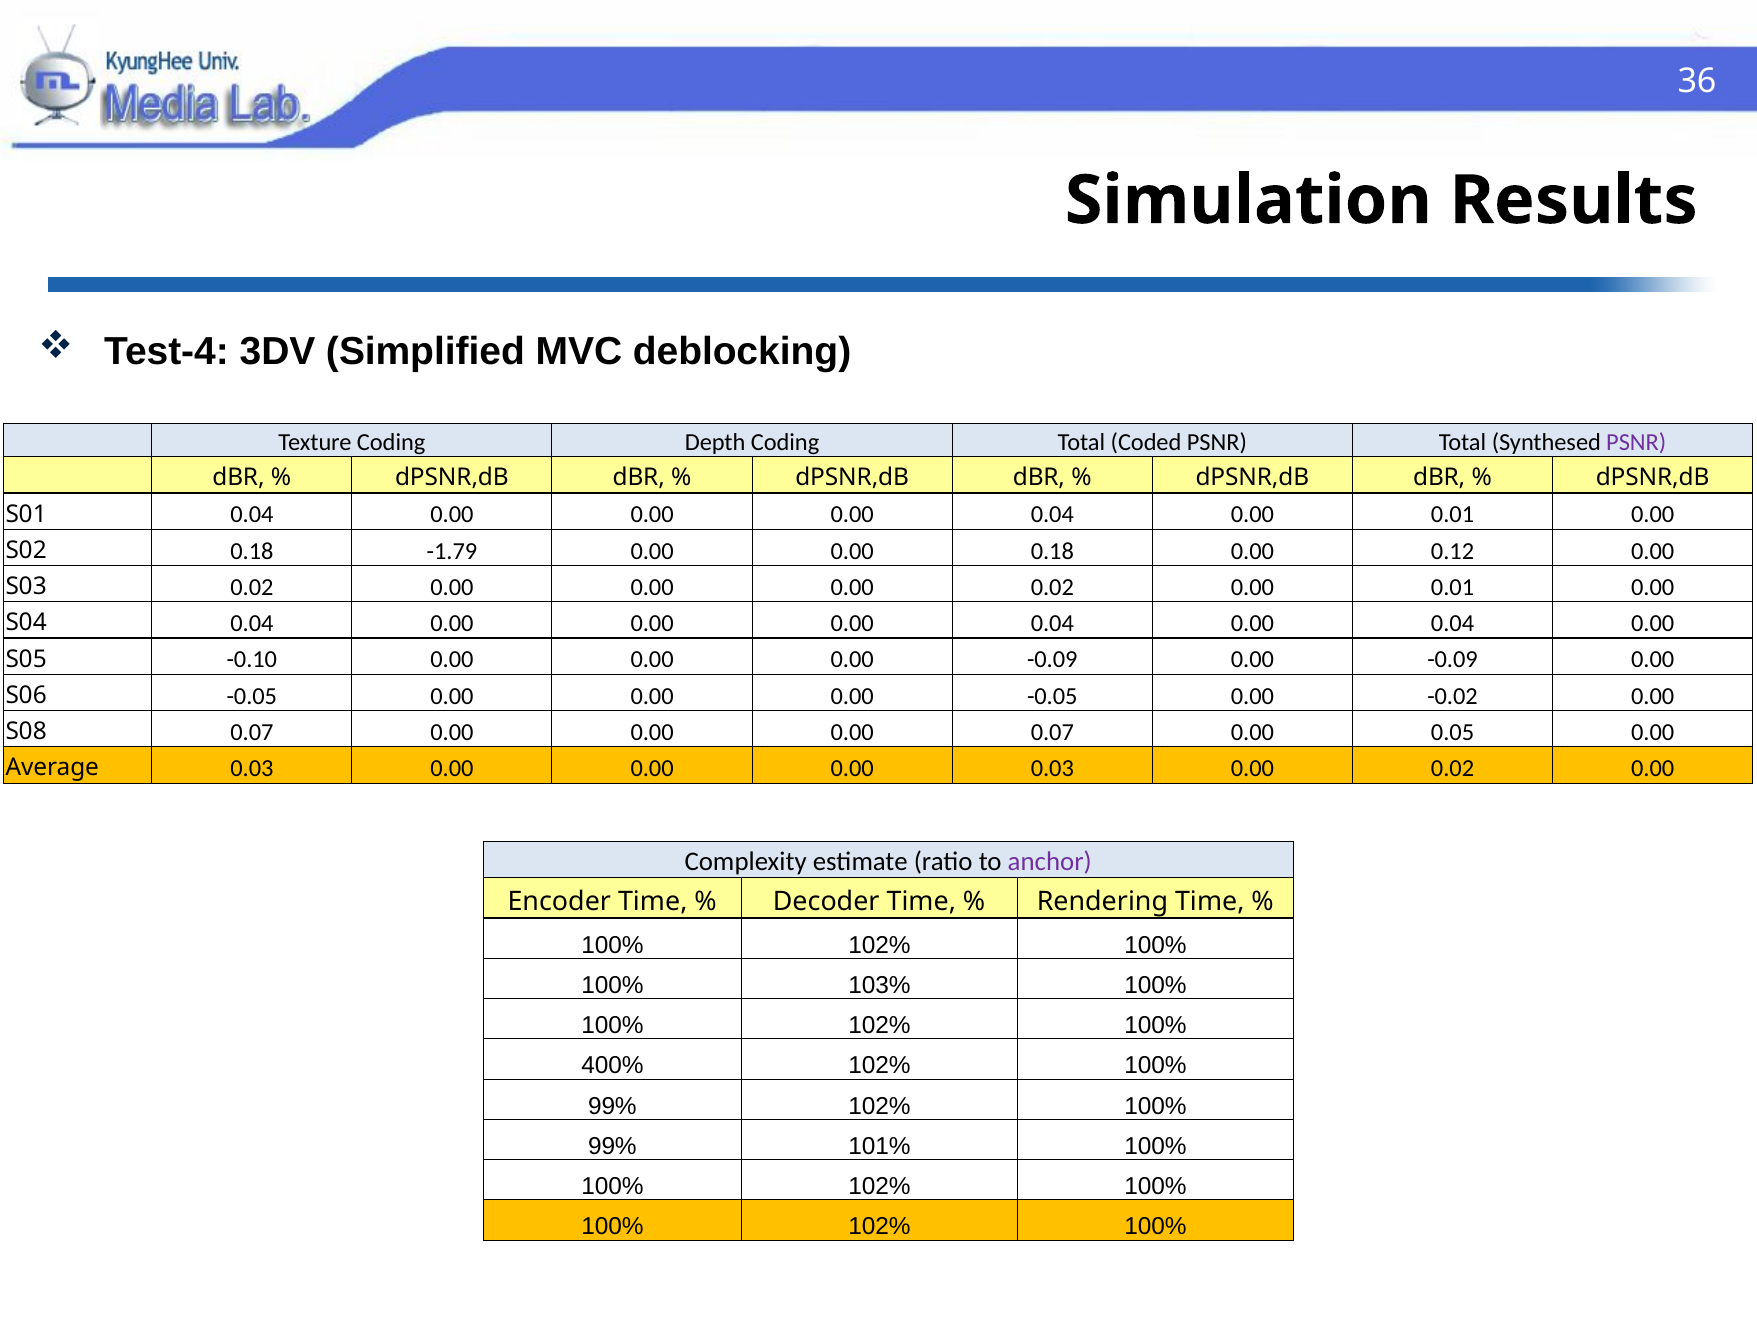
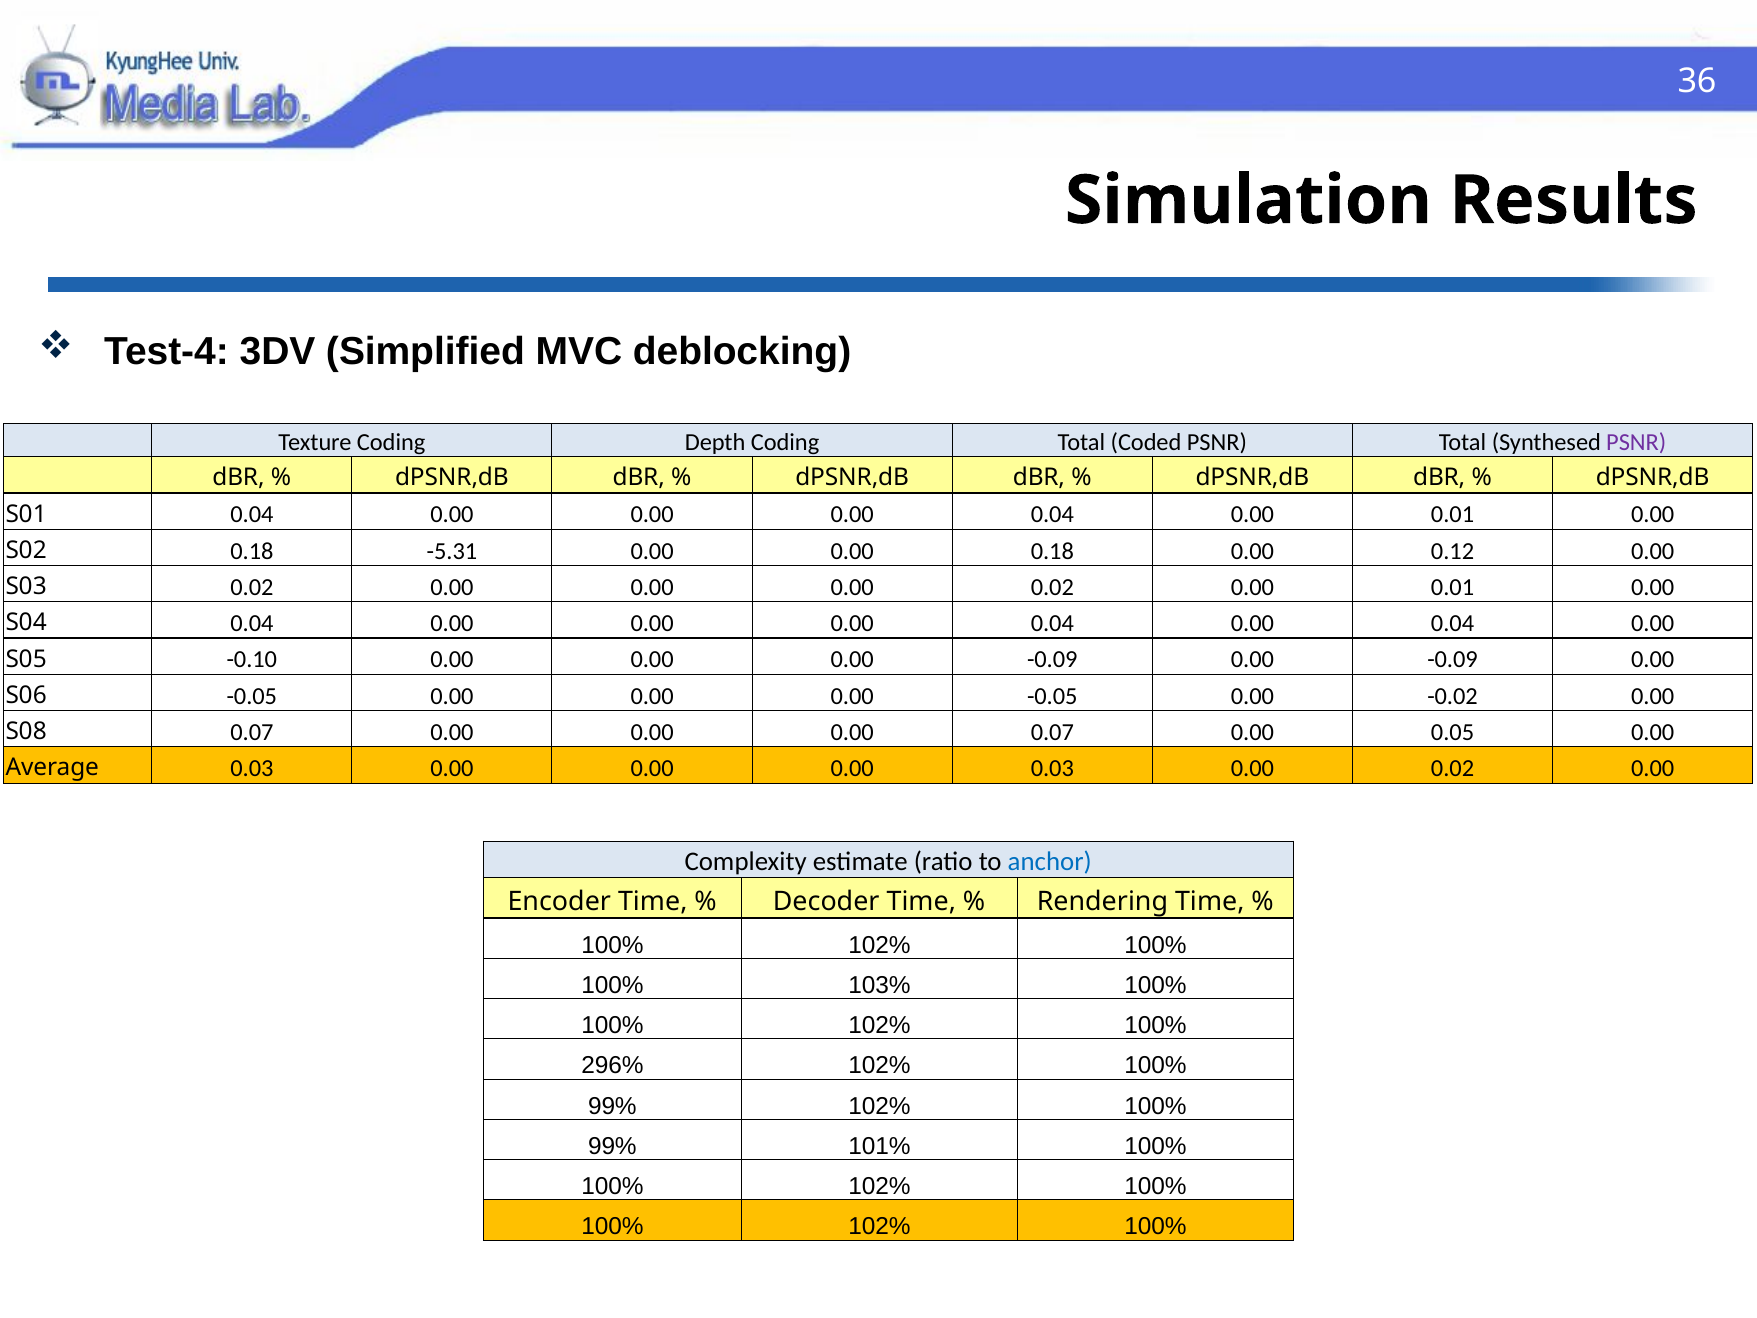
-1.79: -1.79 -> -5.31
anchor colour: purple -> blue
400%: 400% -> 296%
